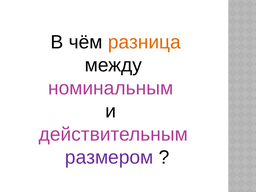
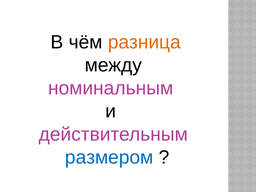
размером colour: purple -> blue
